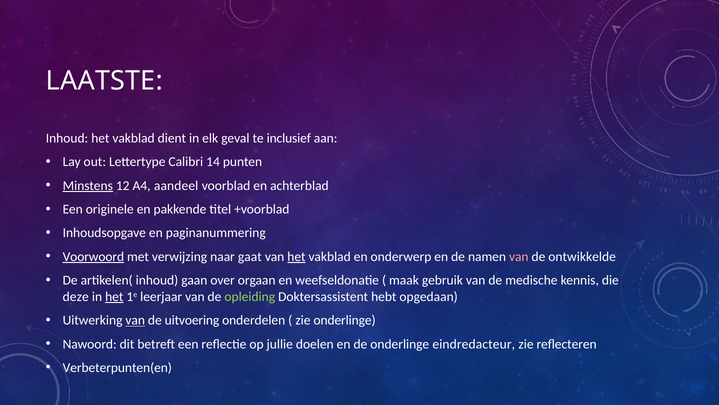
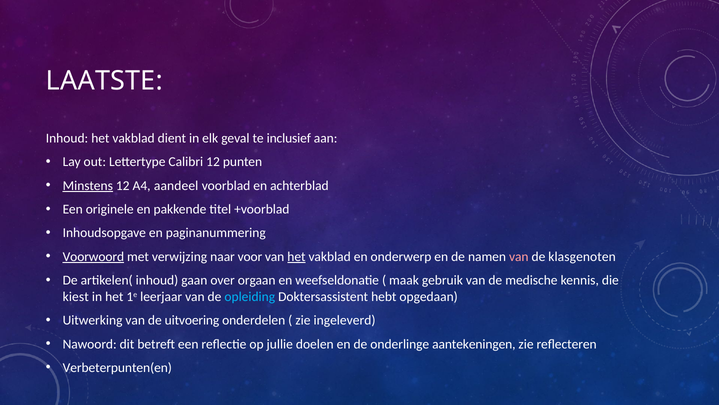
Calibri 14: 14 -> 12
gaat: gaat -> voor
ontwikkelde: ontwikkelde -> klasgenoten
deze: deze -> kiest
het at (114, 296) underline: present -> none
opleiding colour: light green -> light blue
van at (135, 320) underline: present -> none
zie onderlinge: onderlinge -> ingeleverd
eindredacteur: eindredacteur -> aantekeningen
